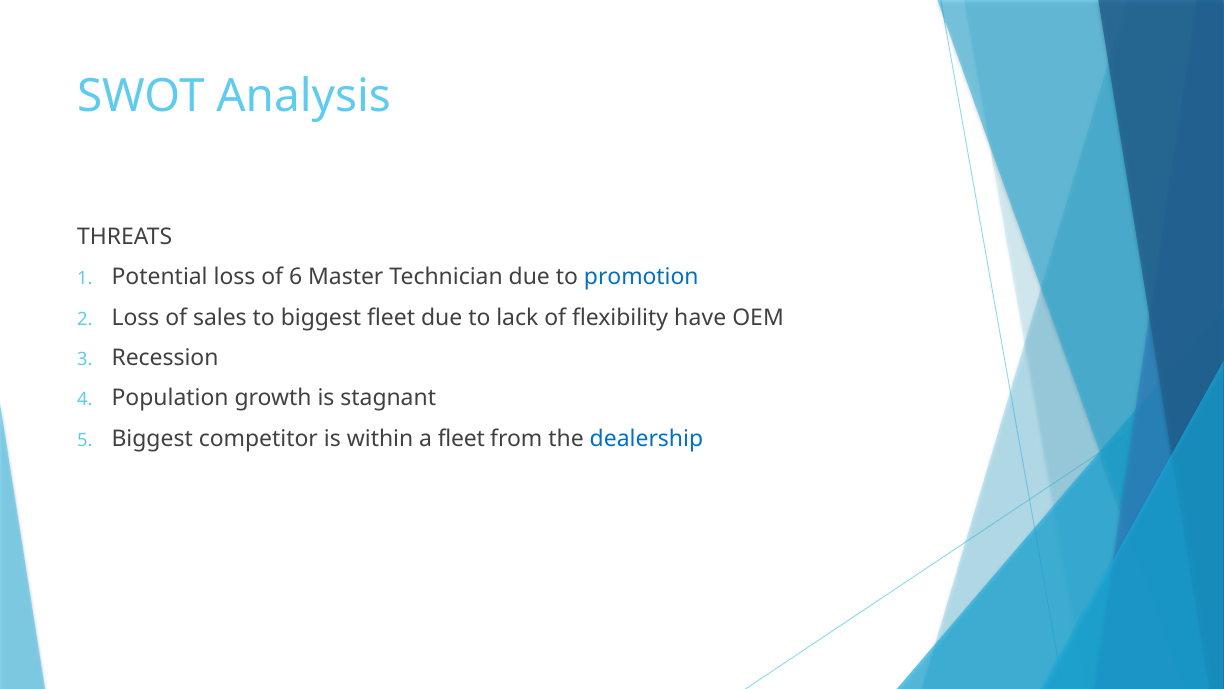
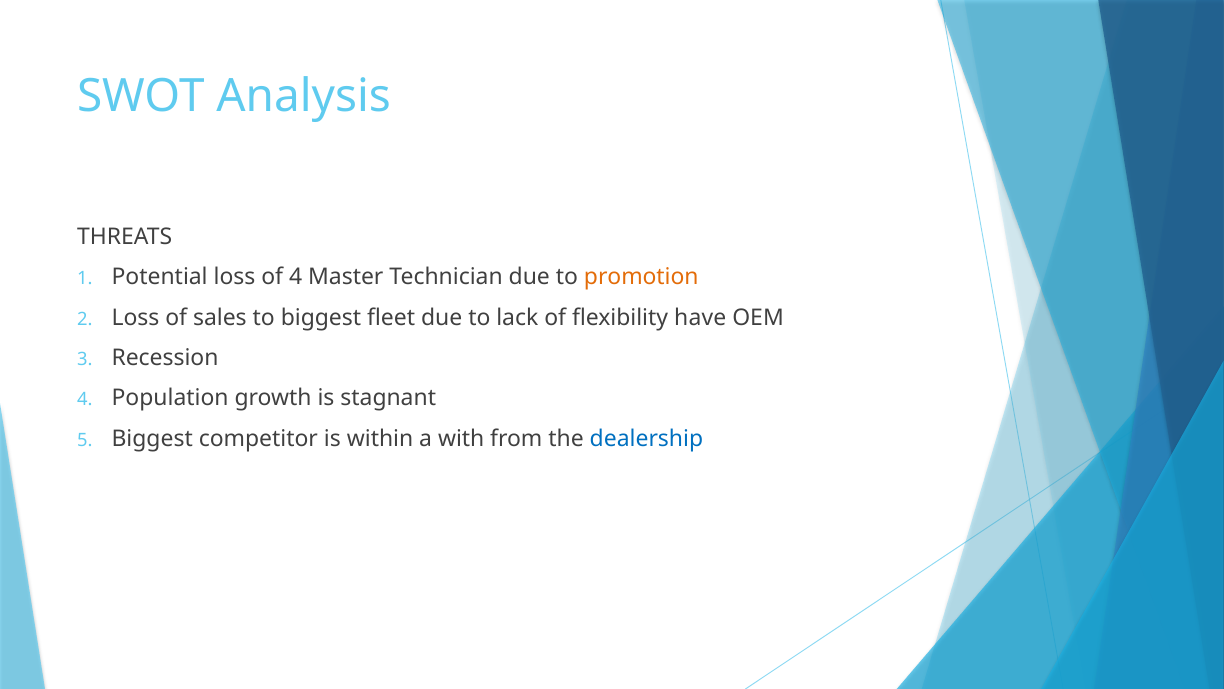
of 6: 6 -> 4
promotion colour: blue -> orange
a fleet: fleet -> with
